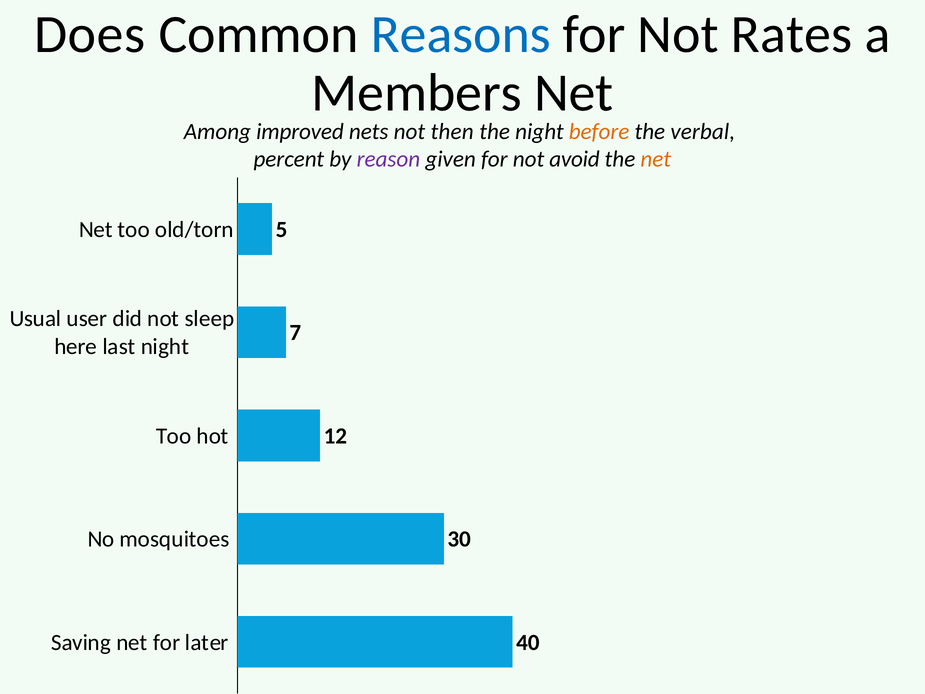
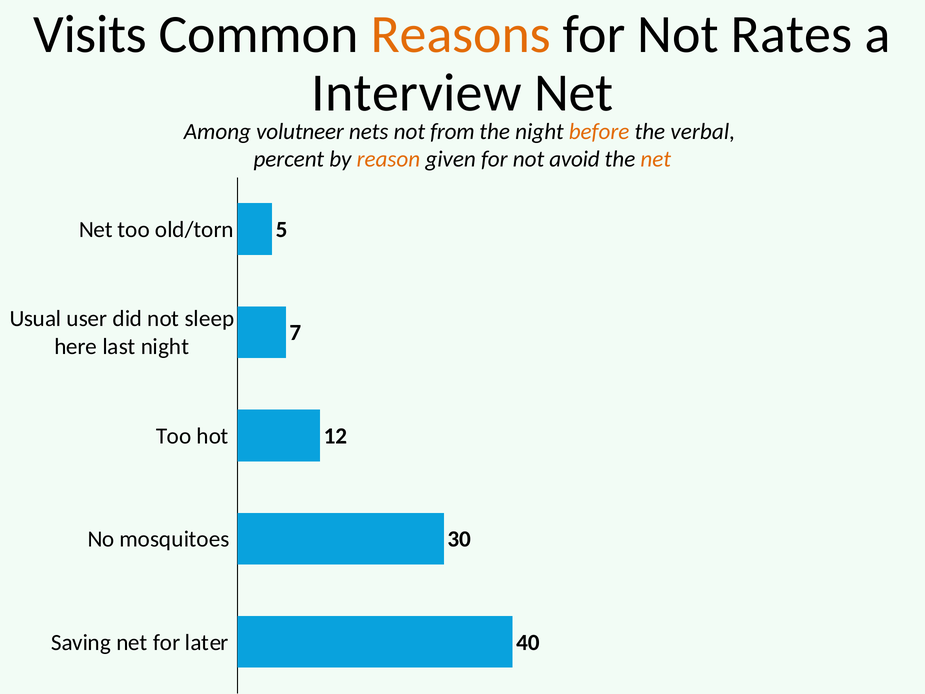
Does: Does -> Visits
Reasons colour: blue -> orange
Members: Members -> Interview
improved: improved -> volutneer
then: then -> from
reason colour: purple -> orange
